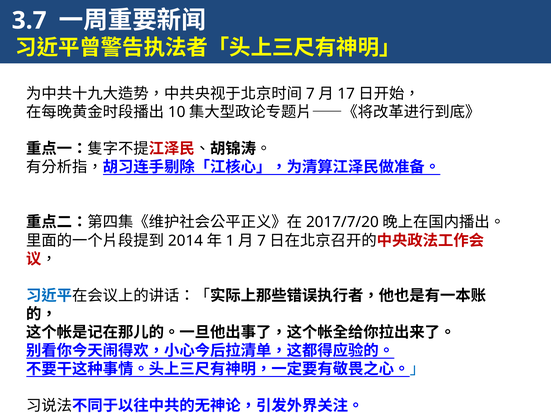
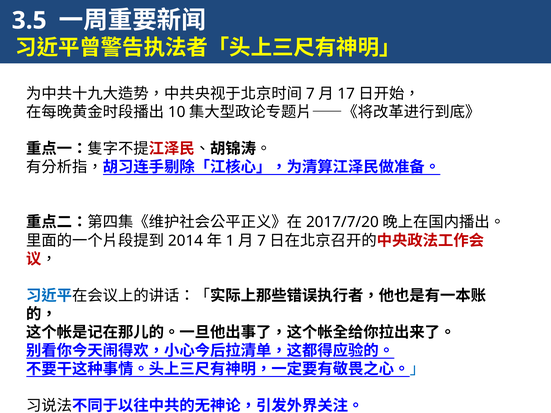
3.7: 3.7 -> 3.5
